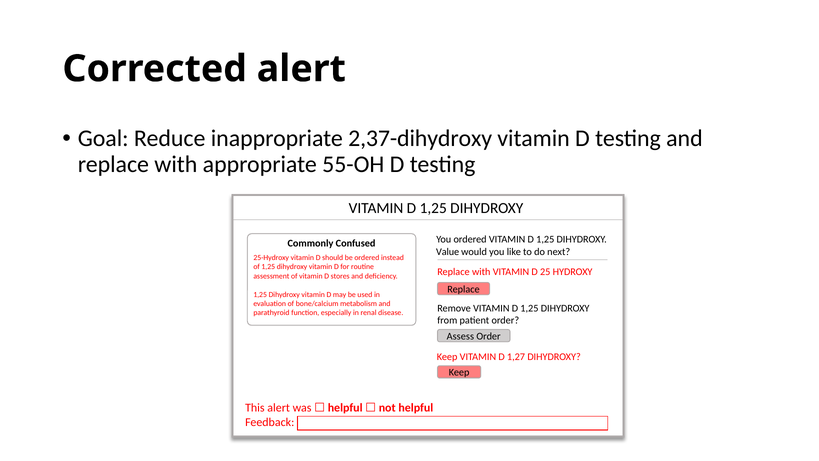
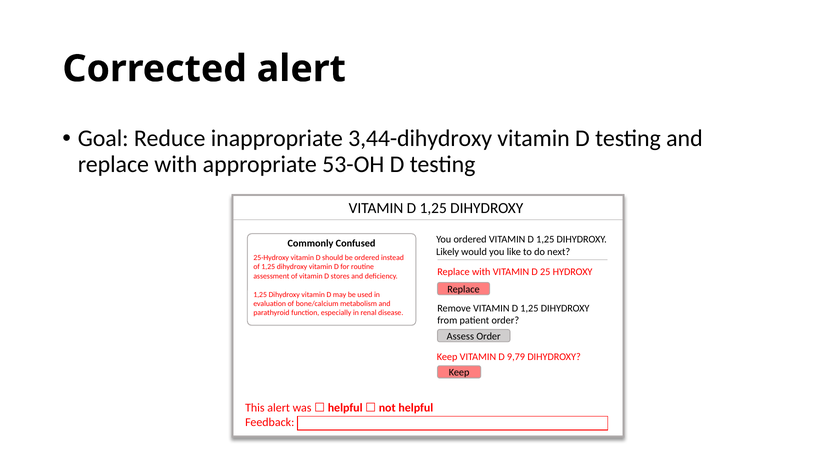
2,37-dihydroxy: 2,37-dihydroxy -> 3,44-dihydroxy
55-OH: 55-OH -> 53-OH
Value: Value -> Likely
1,27: 1,27 -> 9,79
